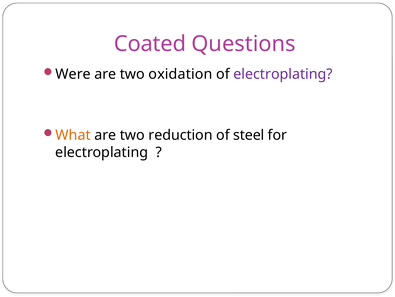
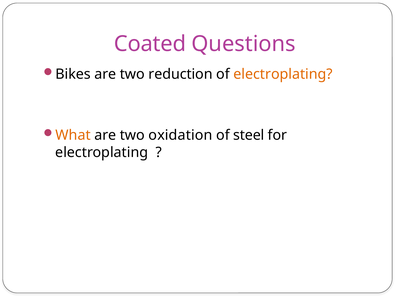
Were: Were -> Bikes
oxidation: oxidation -> reduction
electroplating at (283, 74) colour: purple -> orange
reduction: reduction -> oxidation
